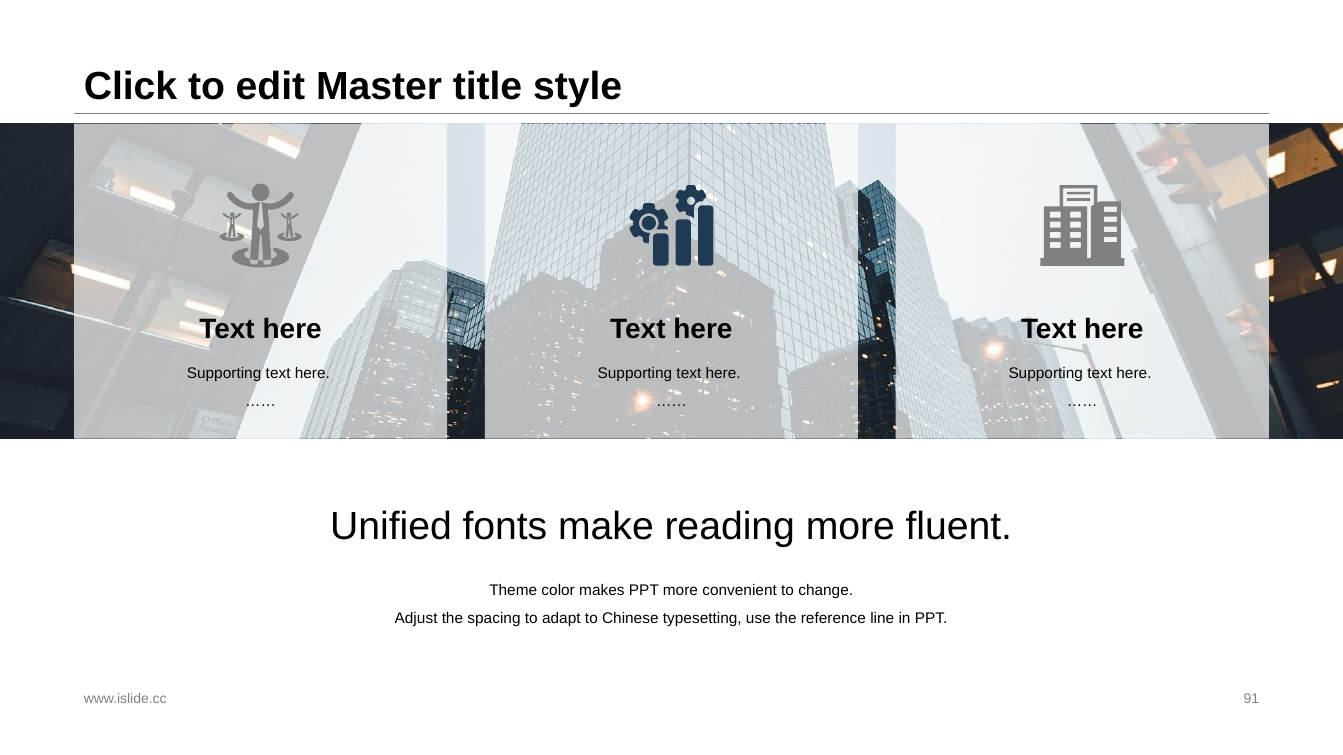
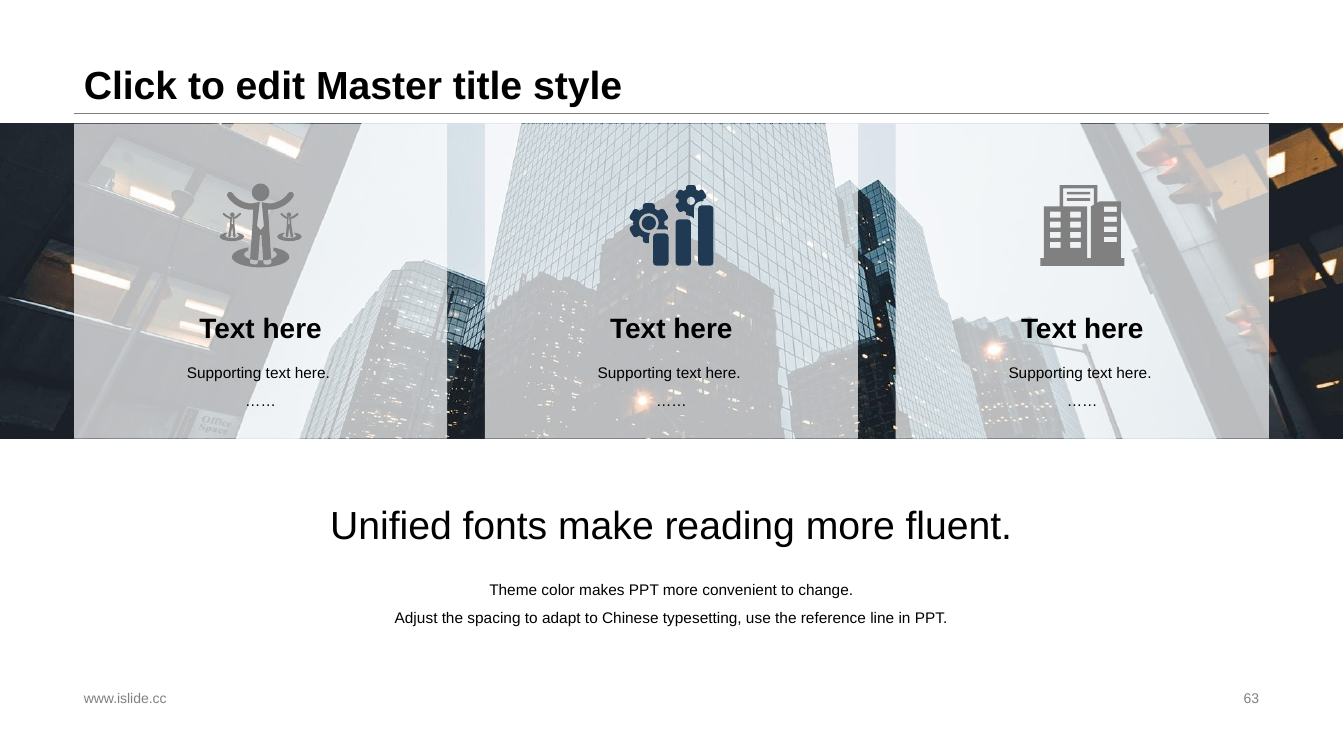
91: 91 -> 63
